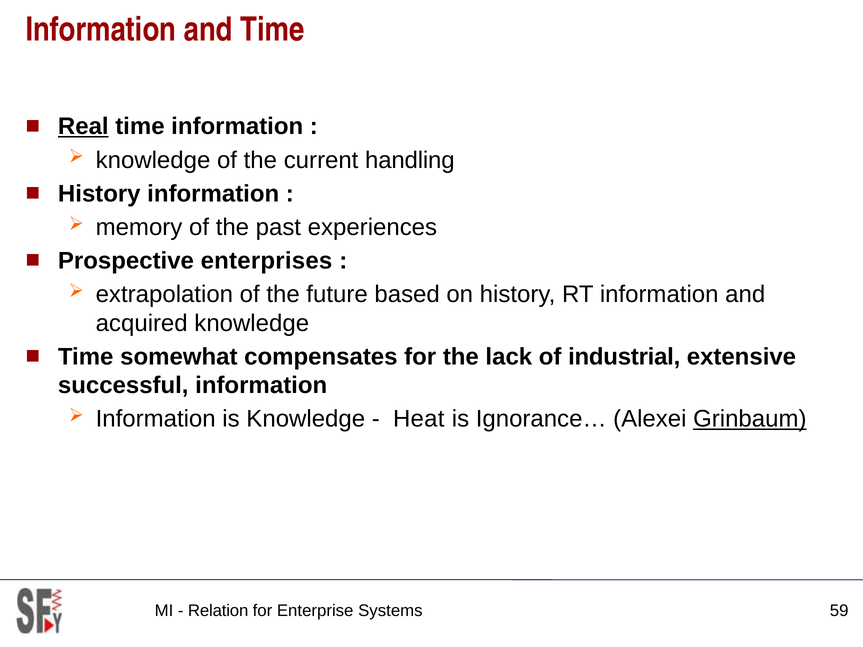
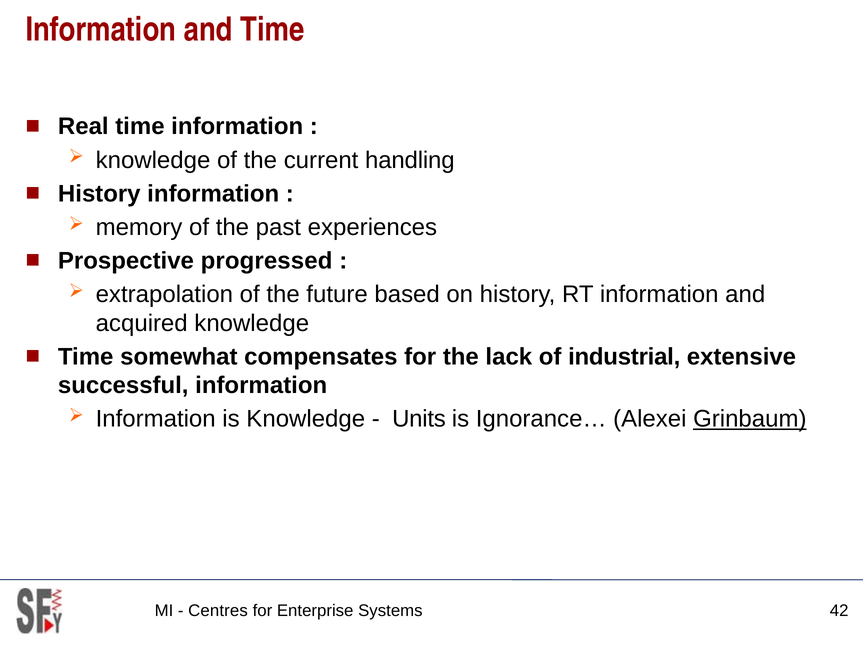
Real underline: present -> none
enterprises: enterprises -> progressed
Heat: Heat -> Units
Relation: Relation -> Centres
59: 59 -> 42
